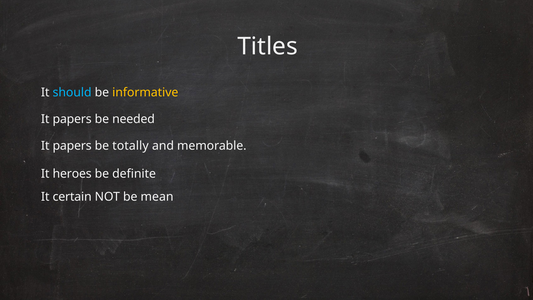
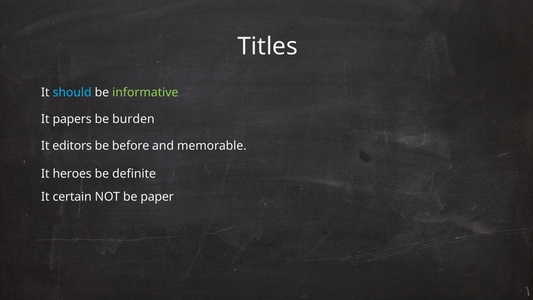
informative colour: yellow -> light green
needed: needed -> burden
papers at (72, 146): papers -> editors
totally: totally -> before
mean: mean -> paper
